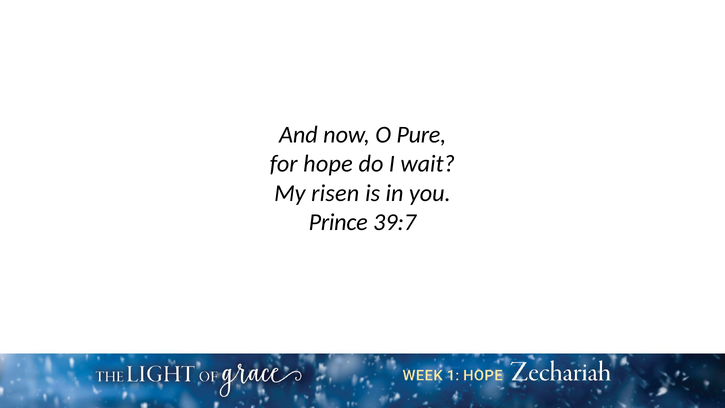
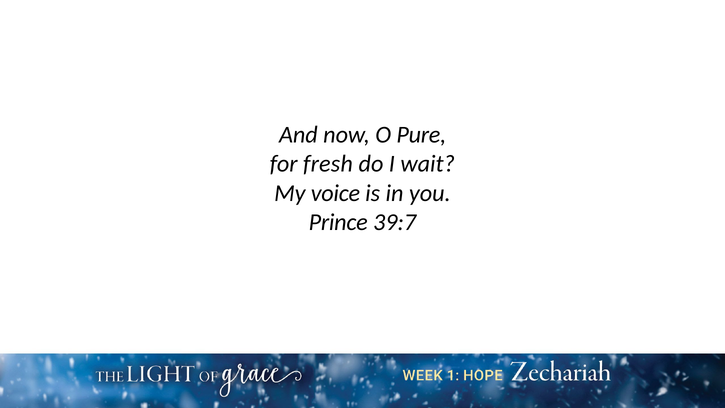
hope: hope -> fresh
risen: risen -> voice
